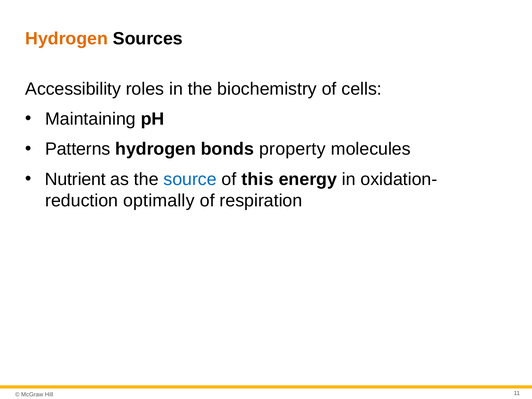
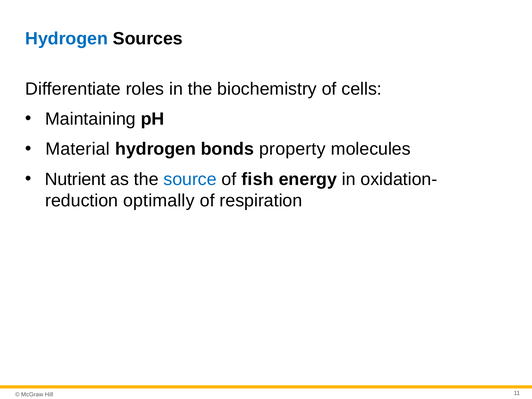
Hydrogen at (67, 39) colour: orange -> blue
Accessibility: Accessibility -> Differentiate
Patterns: Patterns -> Material
this: this -> fish
